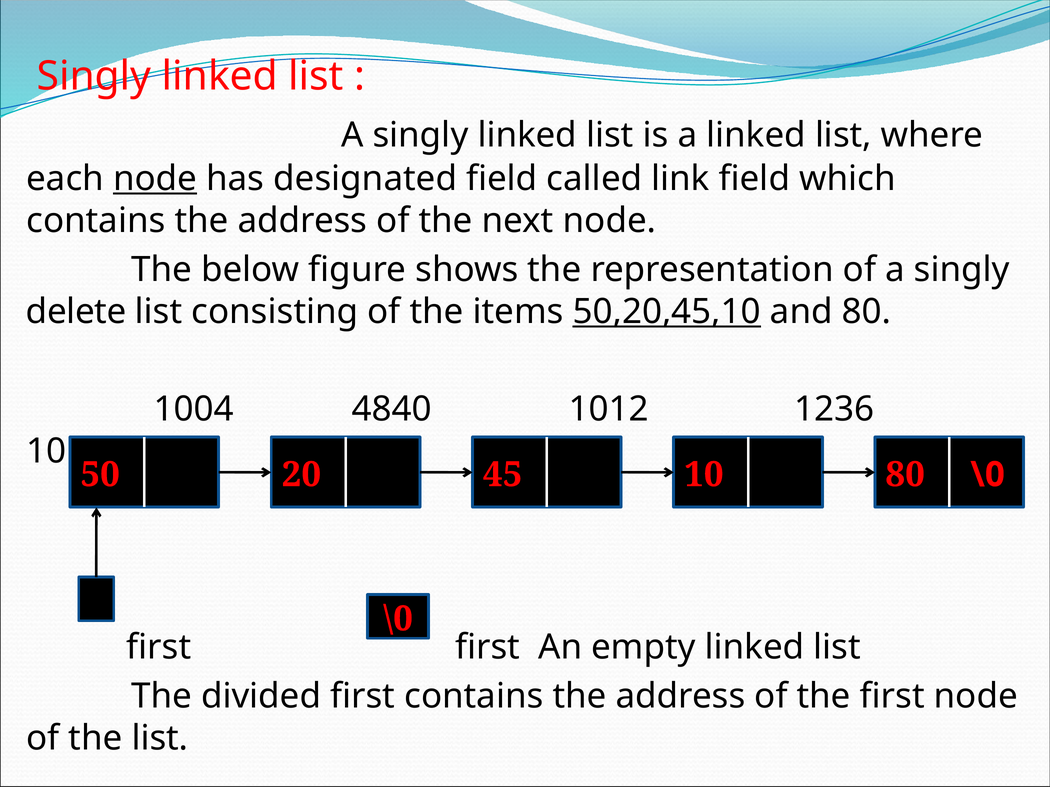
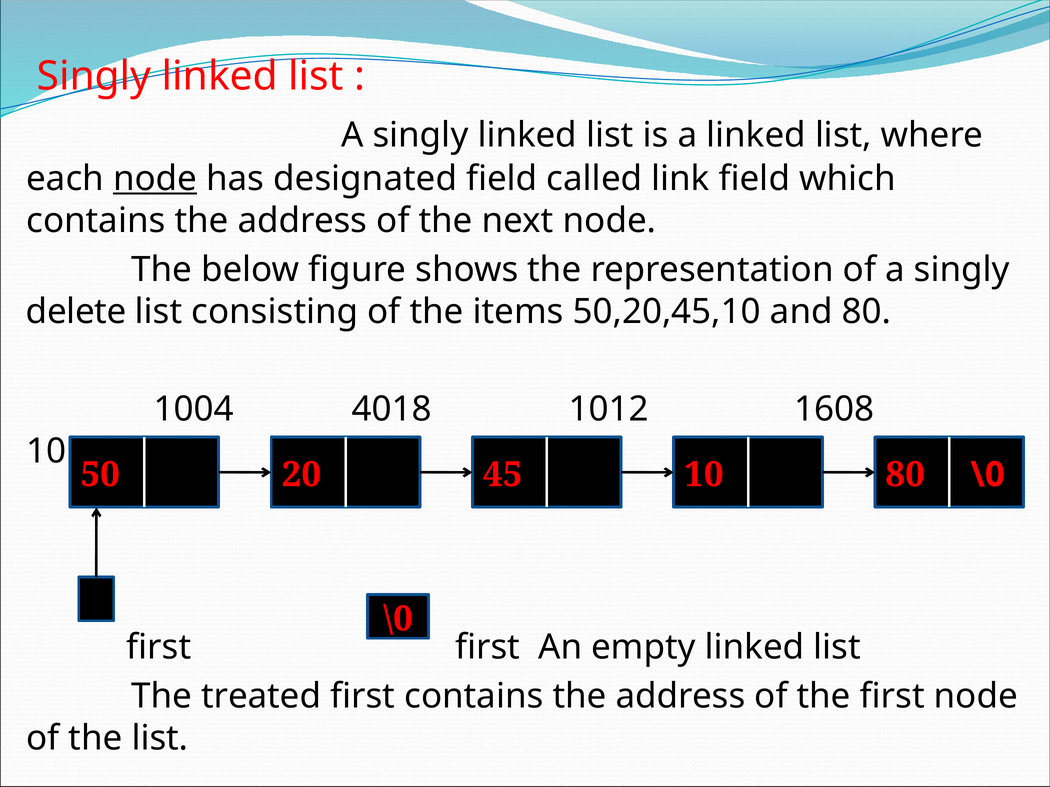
50,20,45,10 underline: present -> none
4840: 4840 -> 4018
1236: 1236 -> 1608
divided: divided -> treated
